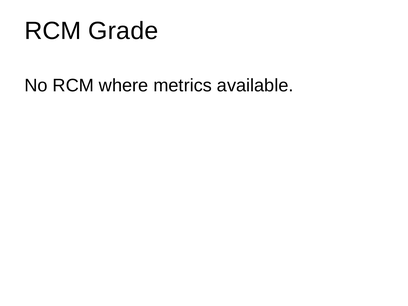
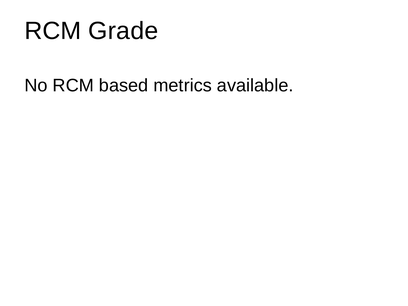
where: where -> based
